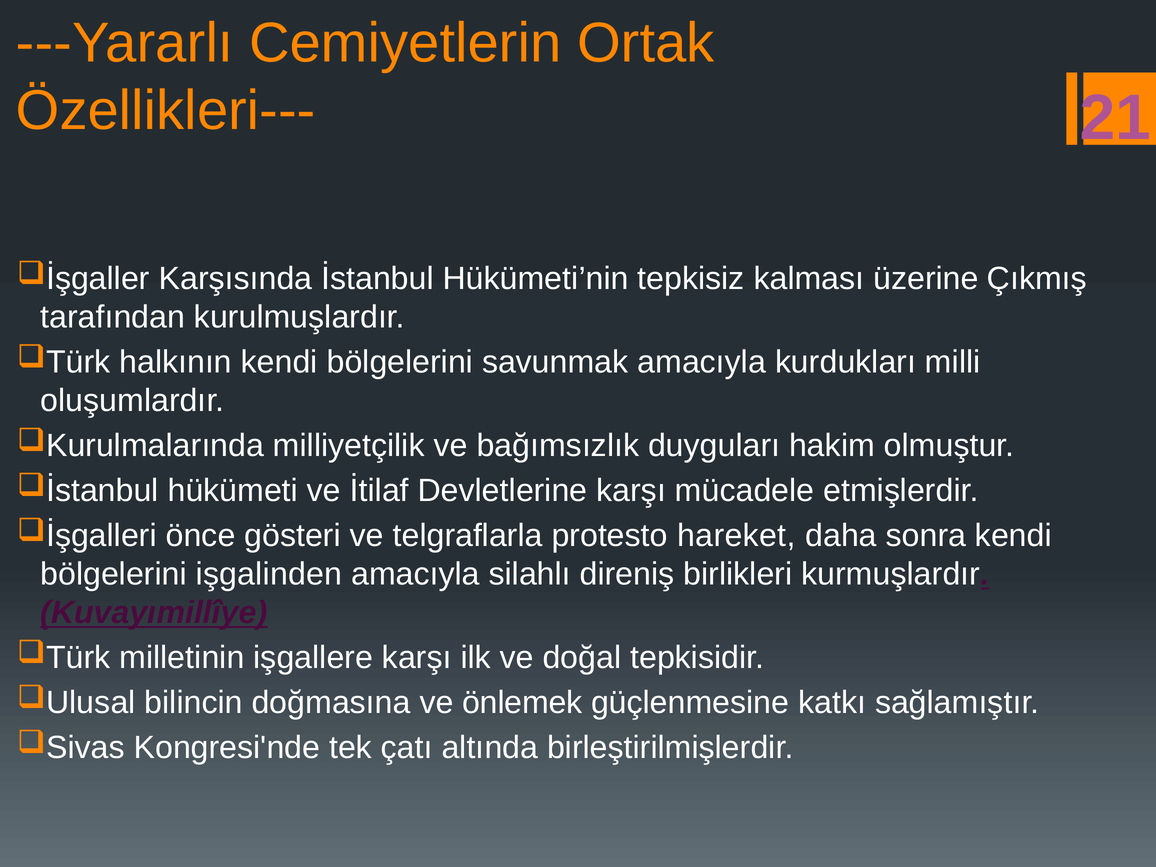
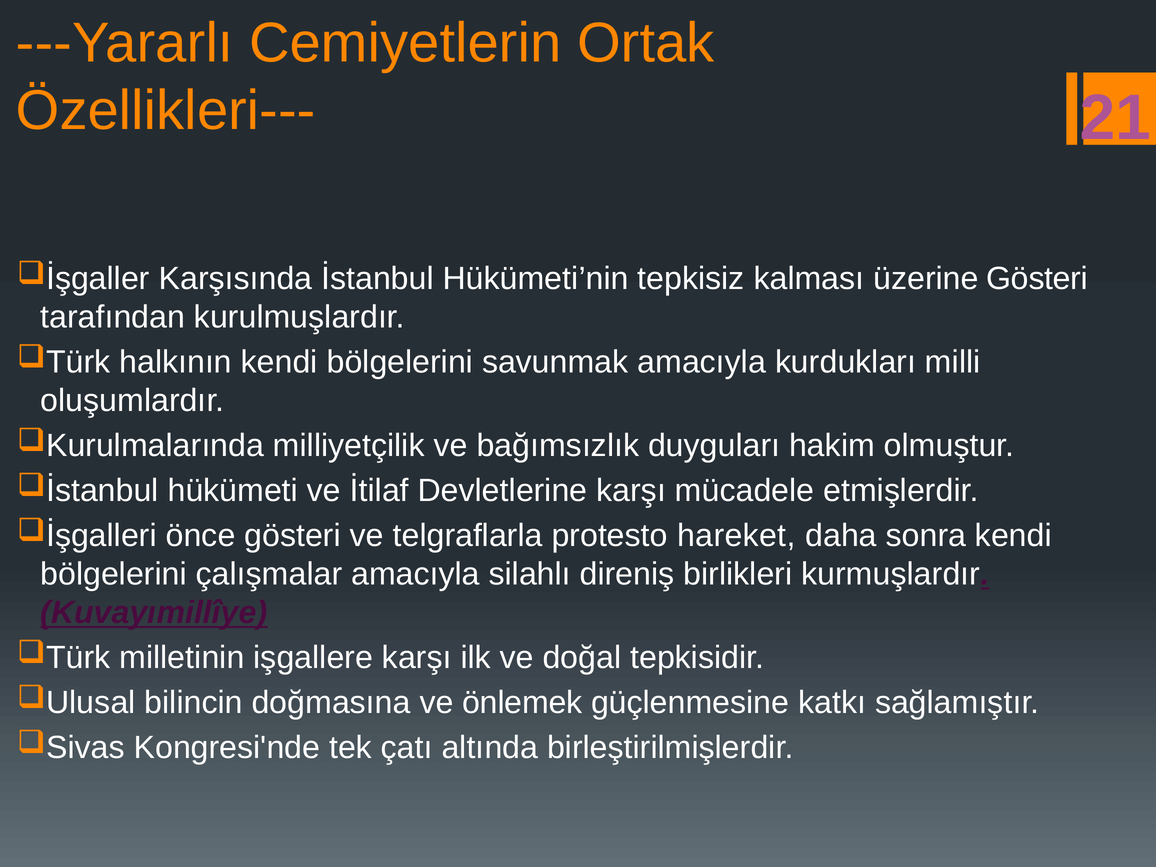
üzerine Çıkmış: Çıkmış -> Gösteri
işgalinden: işgalinden -> çalışmalar
